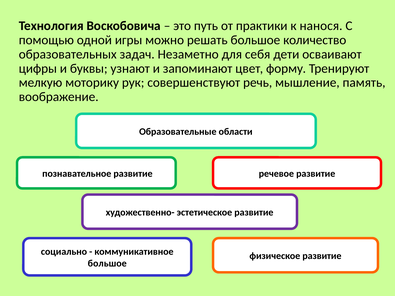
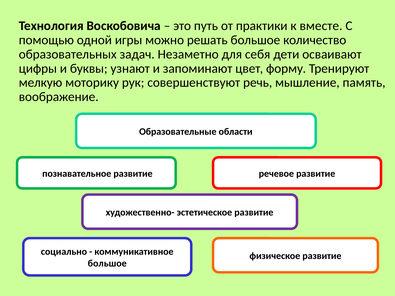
нанося: нанося -> вместе
